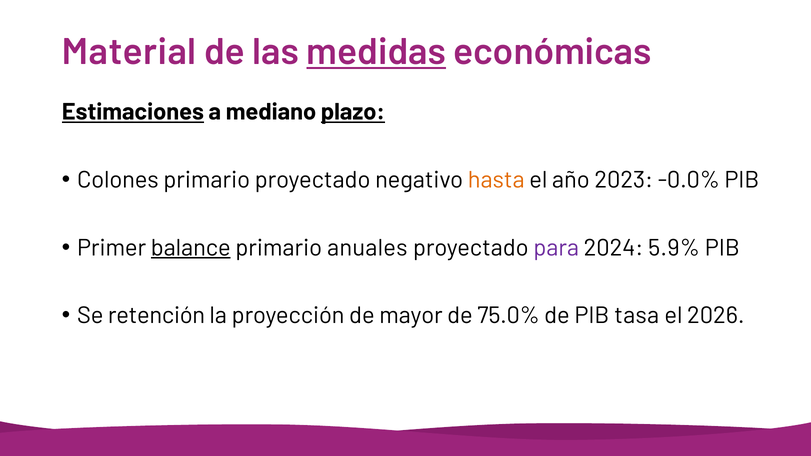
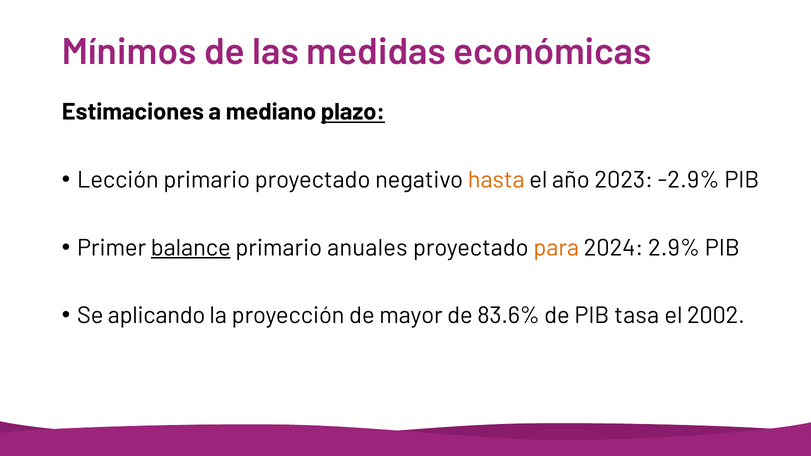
Material: Material -> Mínimos
medidas underline: present -> none
Estimaciones underline: present -> none
Colones: Colones -> Lección
-0.0%: -0.0% -> -2.9%
para colour: purple -> orange
5.9%: 5.9% -> 2.9%
retención: retención -> aplicando
75.0%: 75.0% -> 83.6%
2026: 2026 -> 2002
